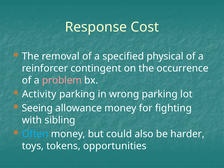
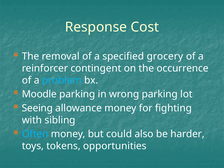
physical: physical -> grocery
problem colour: pink -> light blue
Activity: Activity -> Moodle
